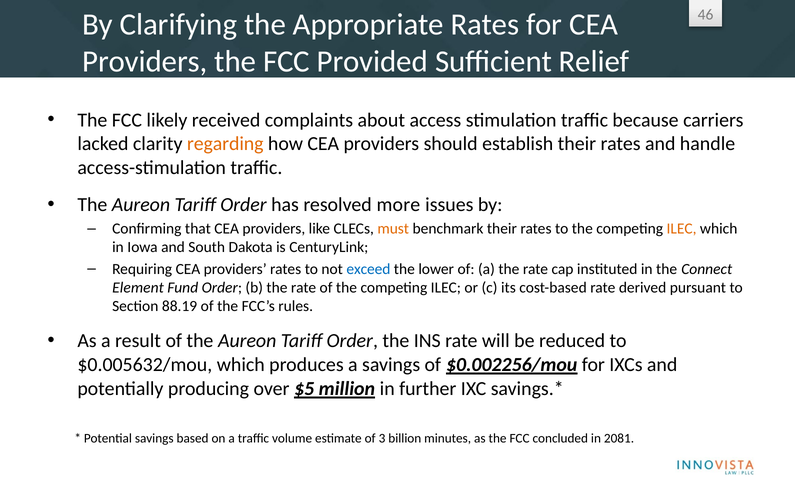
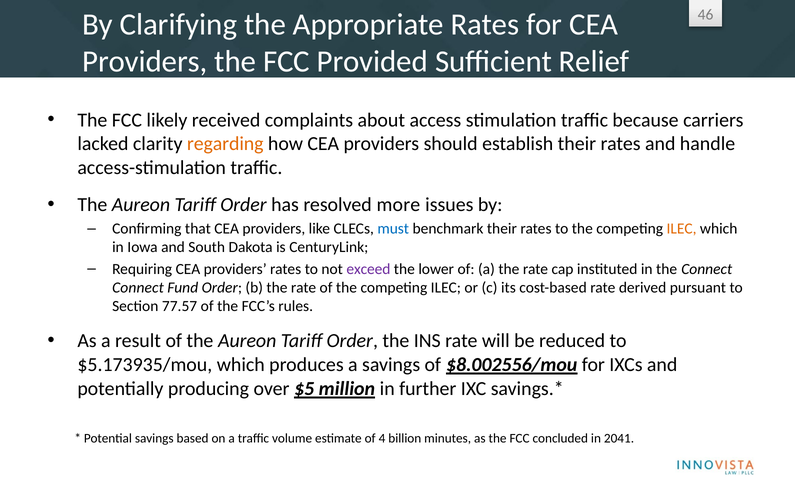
must colour: orange -> blue
exceed colour: blue -> purple
Element at (138, 287): Element -> Connect
88.19: 88.19 -> 77.57
$0.005632/mou: $0.005632/mou -> $5.173935/mou
$0.002256/mou: $0.002256/mou -> $8.002556/mou
3: 3 -> 4
2081: 2081 -> 2041
